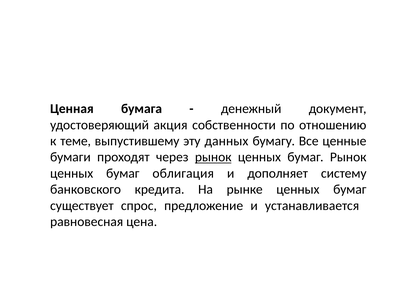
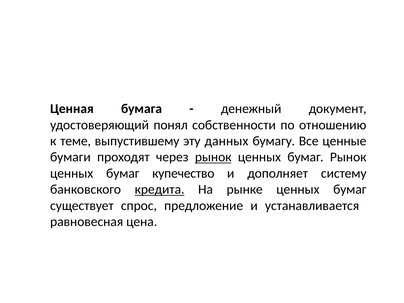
акция: акция -> понял
облигация: облигация -> купечество
кредита underline: none -> present
